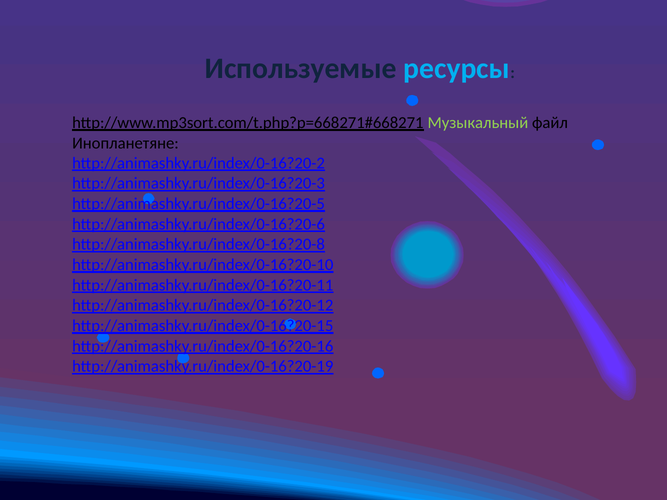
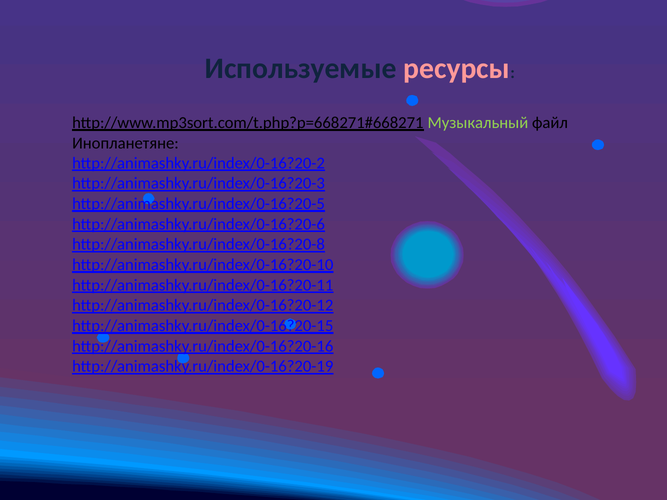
ресурсы colour: light blue -> pink
